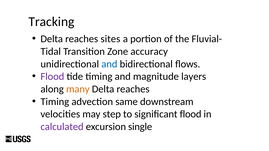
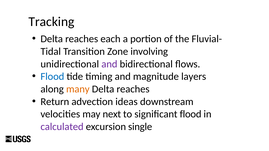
sites: sites -> each
accuracy: accuracy -> involving
and at (109, 64) colour: blue -> purple
Flood at (52, 77) colour: purple -> blue
Timing at (55, 102): Timing -> Return
same: same -> ideas
step: step -> next
